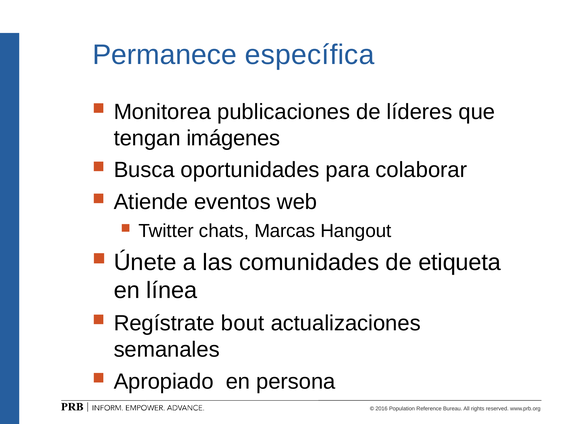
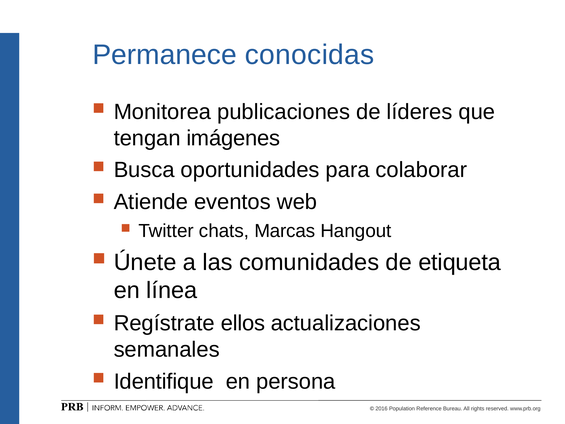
específica: específica -> conocidas
bout: bout -> ellos
Apropiado: Apropiado -> Identifique
